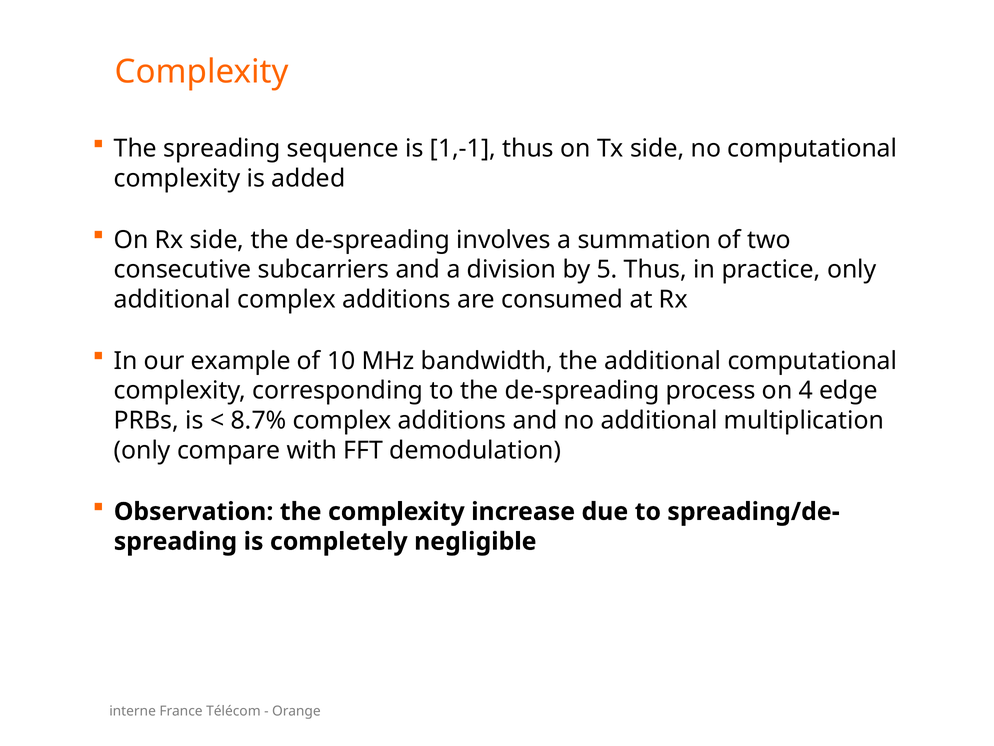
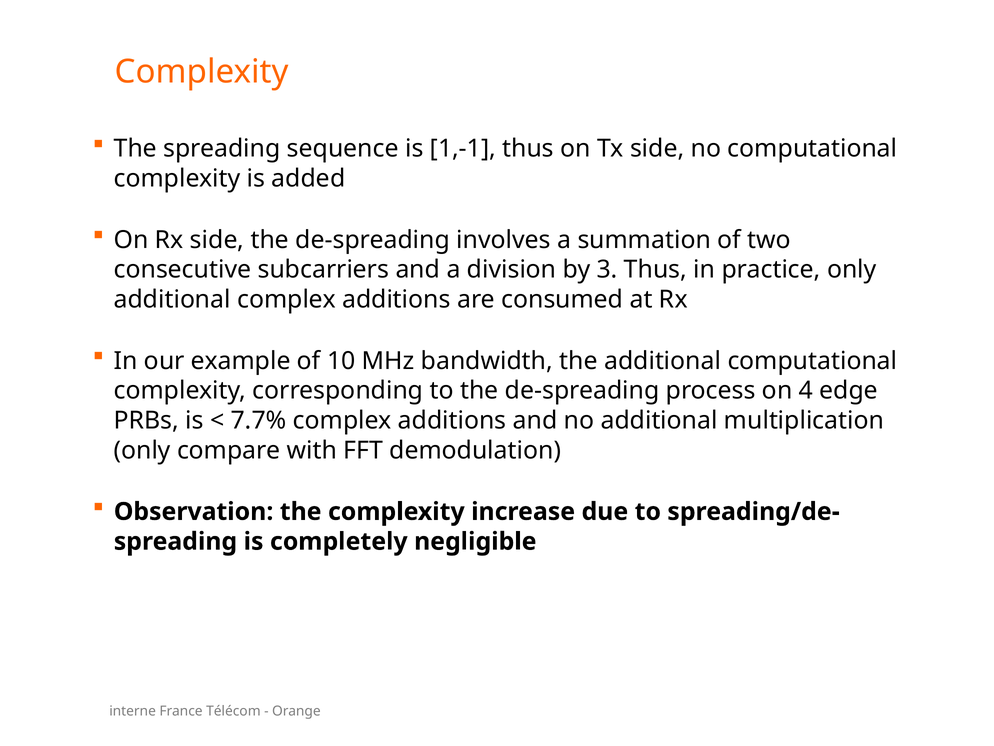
5: 5 -> 3
8.7%: 8.7% -> 7.7%
